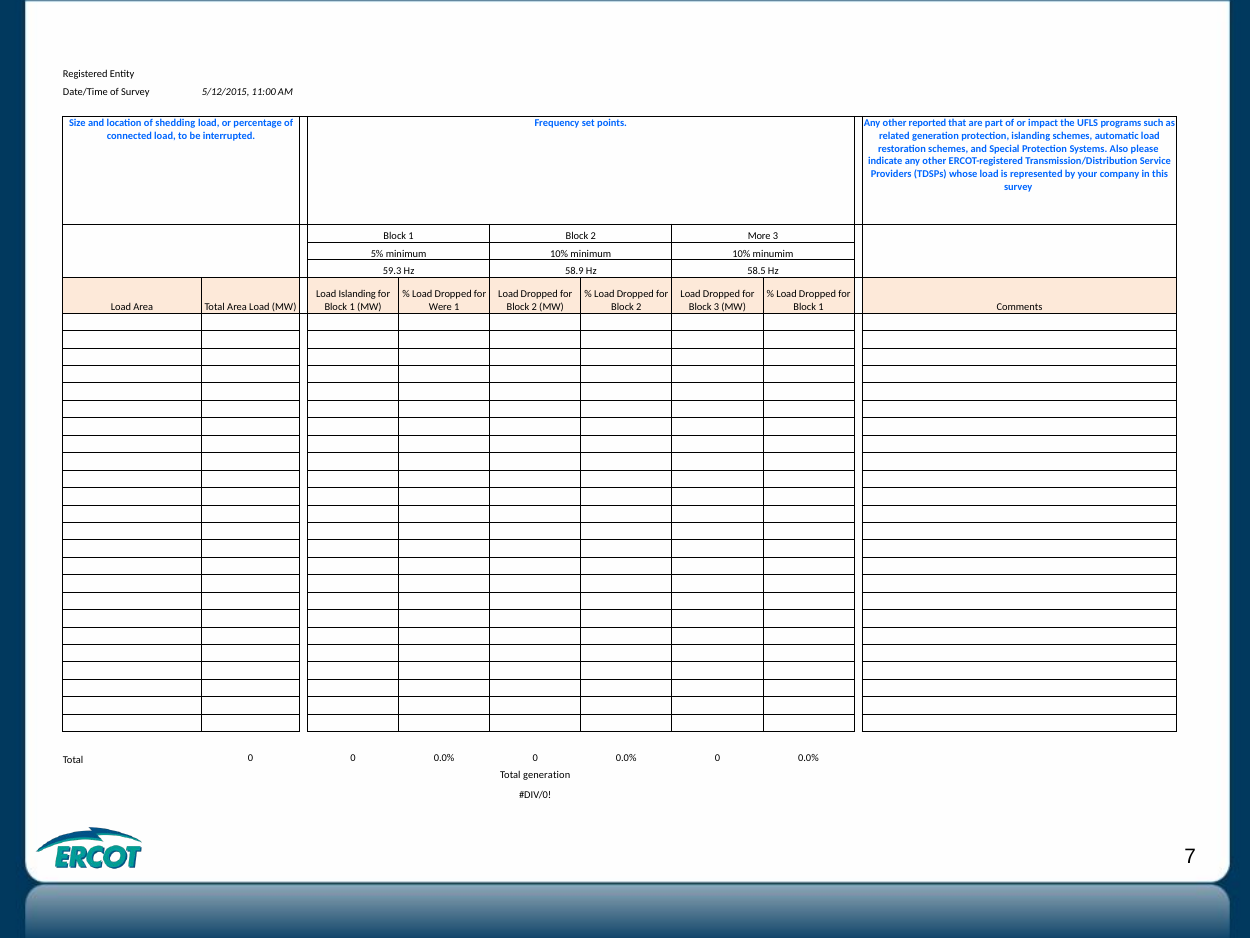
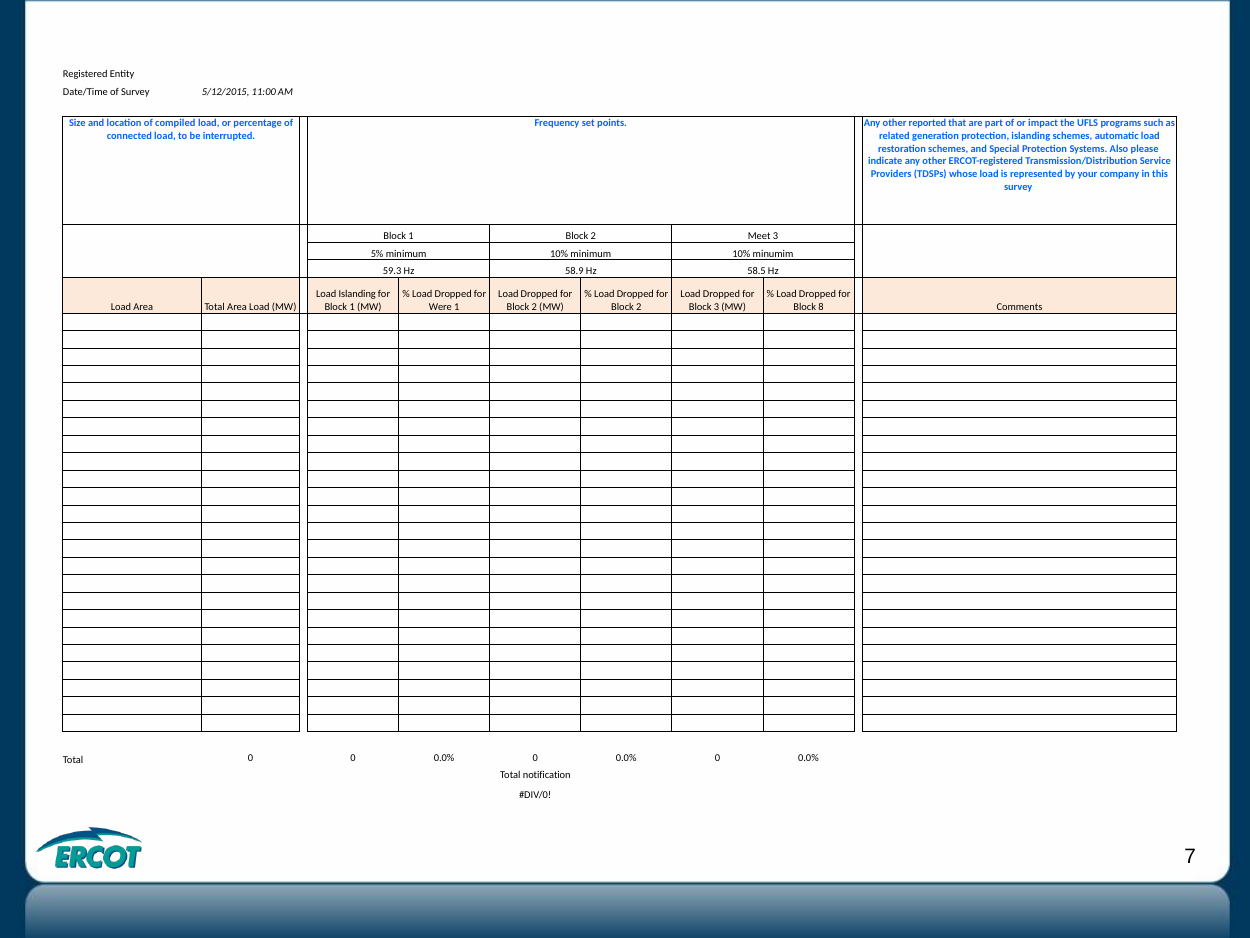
shedding: shedding -> compiled
More: More -> Meet
1 at (821, 307): 1 -> 8
Total generation: generation -> notification
